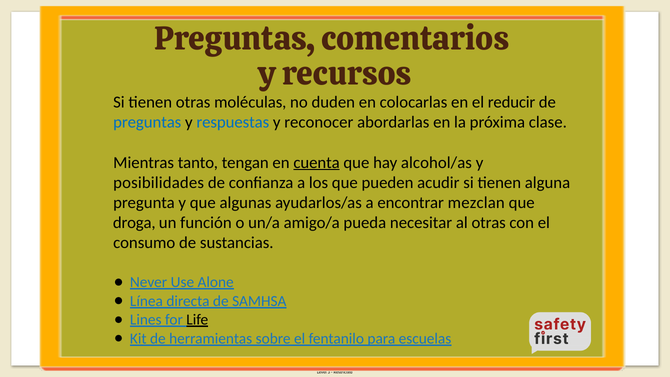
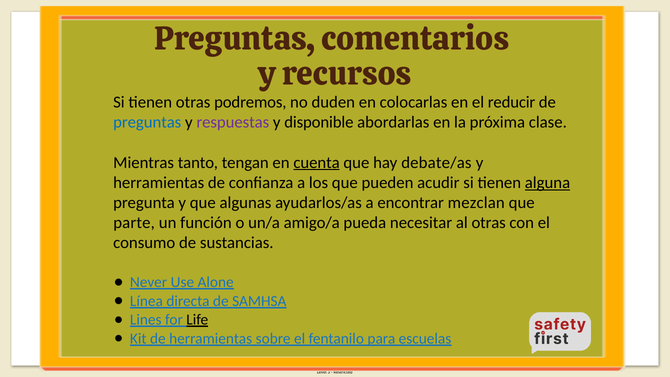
moléculas: moléculas -> podremos
respuestas colour: blue -> purple
reconocer: reconocer -> disponible
alcohol/as: alcohol/as -> debate/as
posibilidades at (159, 183): posibilidades -> herramientas
alguna underline: none -> present
droga: droga -> parte
